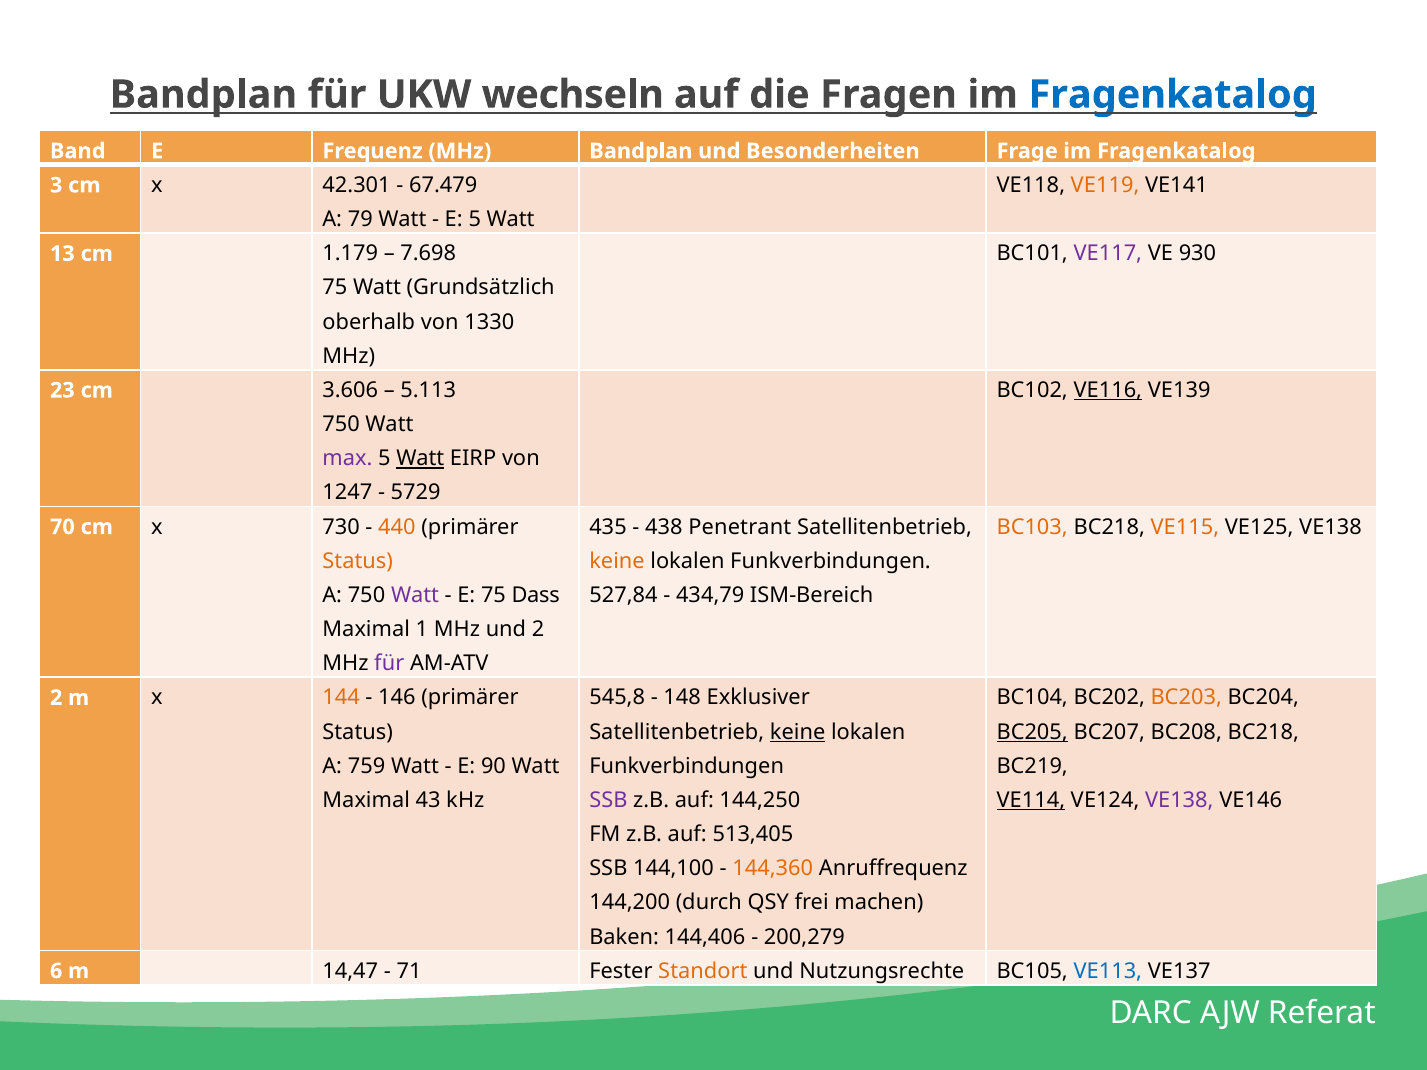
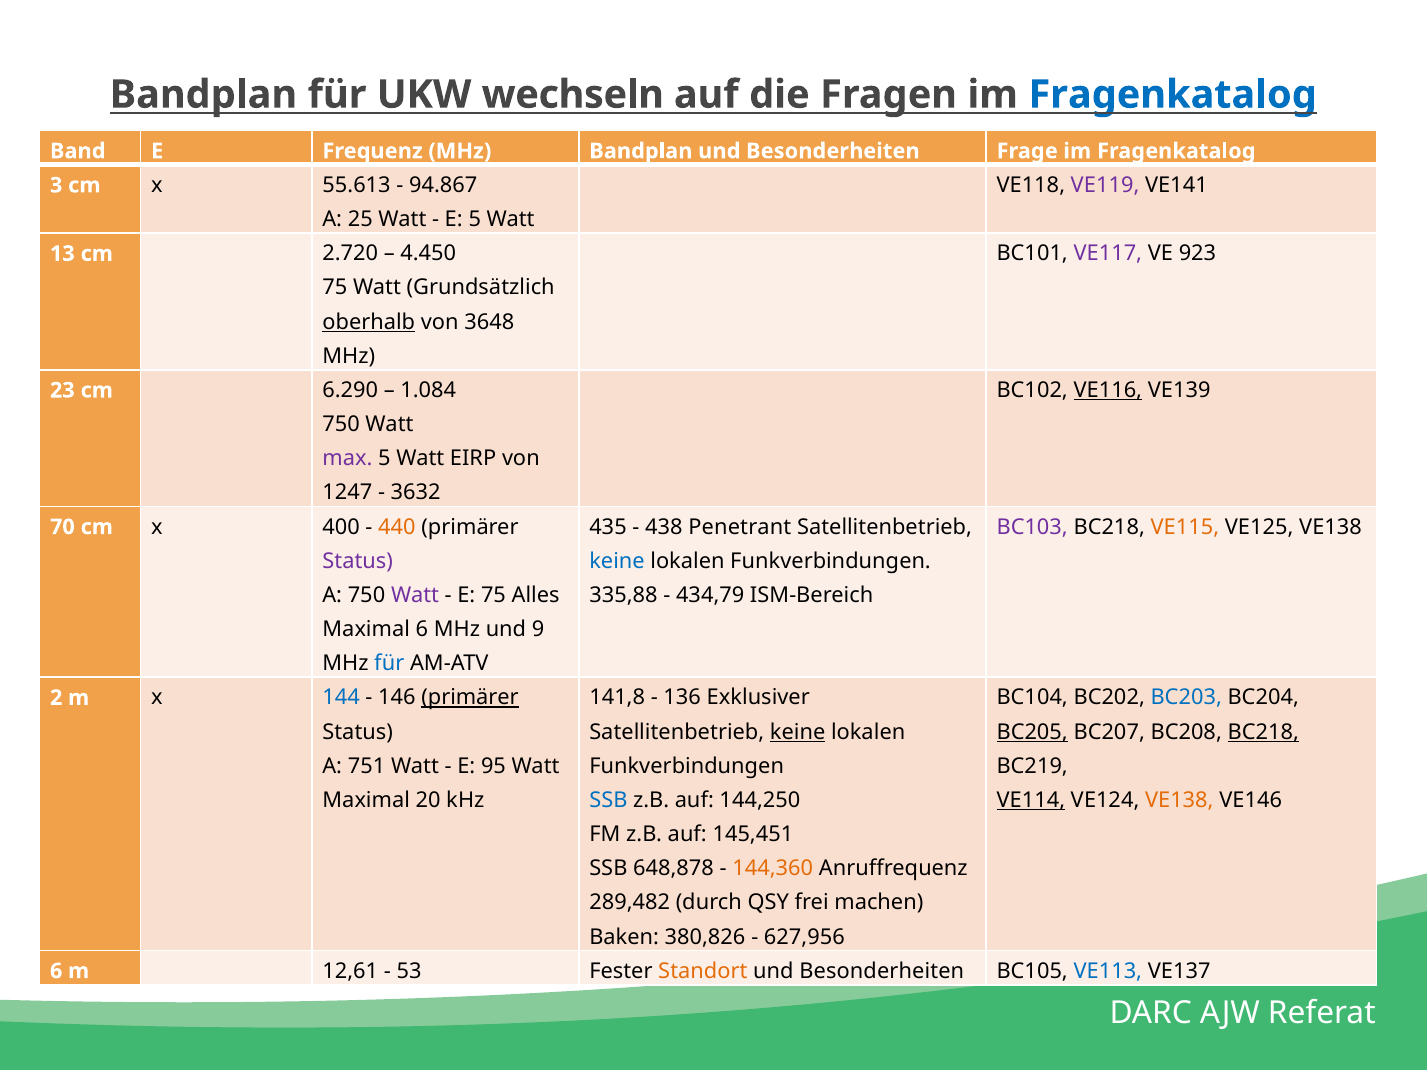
VE119 colour: orange -> purple
42.301: 42.301 -> 55.613
67.479: 67.479 -> 94.867
79: 79 -> 25
930: 930 -> 923
1.179: 1.179 -> 2.720
7.698: 7.698 -> 4.450
oberhalb underline: none -> present
1330: 1330 -> 3648
3.606: 3.606 -> 6.290
5.113: 5.113 -> 1.084
Watt at (420, 459) underline: present -> none
5729: 5729 -> 3632
BC103 colour: orange -> purple
730: 730 -> 400
Status at (358, 561) colour: orange -> purple
keine at (617, 561) colour: orange -> blue
Dass: Dass -> Alles
527,84: 527,84 -> 335,88
Maximal 1: 1 -> 6
und 2: 2 -> 9
für at (389, 664) colour: purple -> blue
545,8: 545,8 -> 141,8
148: 148 -> 136
BC203 colour: orange -> blue
144 colour: orange -> blue
primärer at (470, 698) underline: none -> present
BC218 at (1263, 732) underline: none -> present
759: 759 -> 751
90: 90 -> 95
43: 43 -> 20
SSB at (608, 800) colour: purple -> blue
VE138 at (1179, 800) colour: purple -> orange
513,405: 513,405 -> 145,451
144,100: 144,100 -> 648,878
144,200: 144,200 -> 289,482
144,406: 144,406 -> 380,826
200,279: 200,279 -> 627,956
14,47: 14,47 -> 12,61
71: 71 -> 53
Nutzungsrechte at (882, 971): Nutzungsrechte -> Besonderheiten
